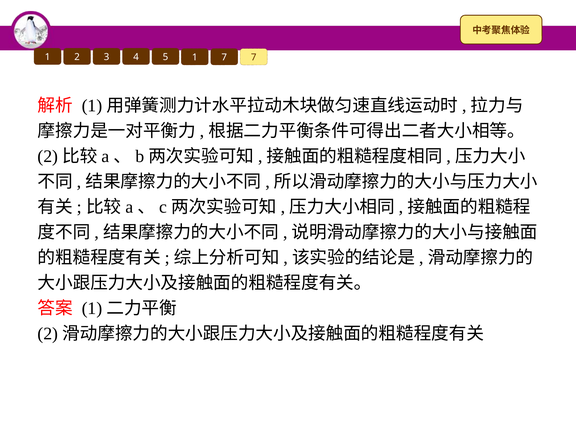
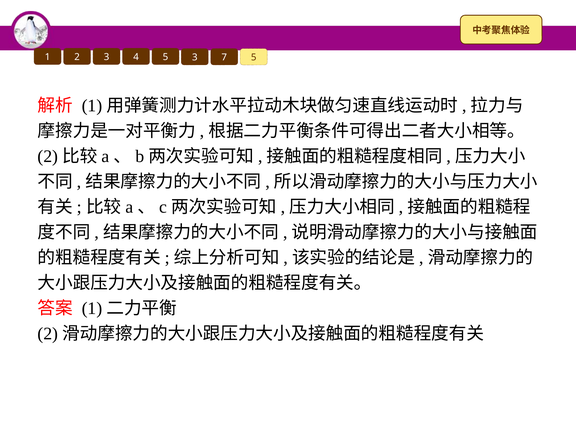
5 1: 1 -> 3
7 7: 7 -> 5
